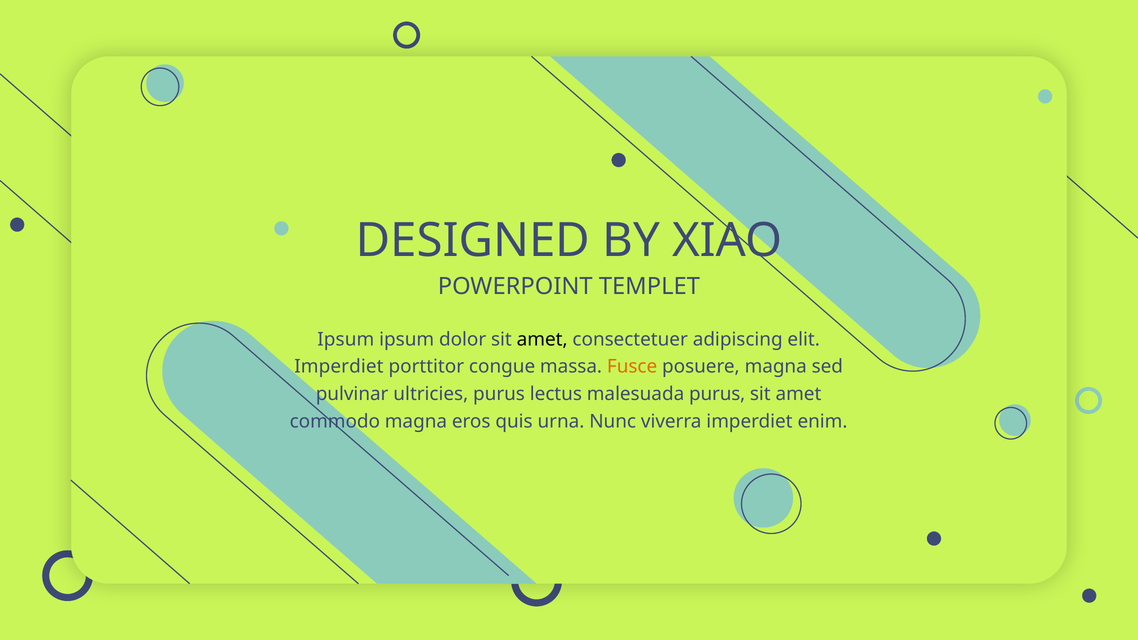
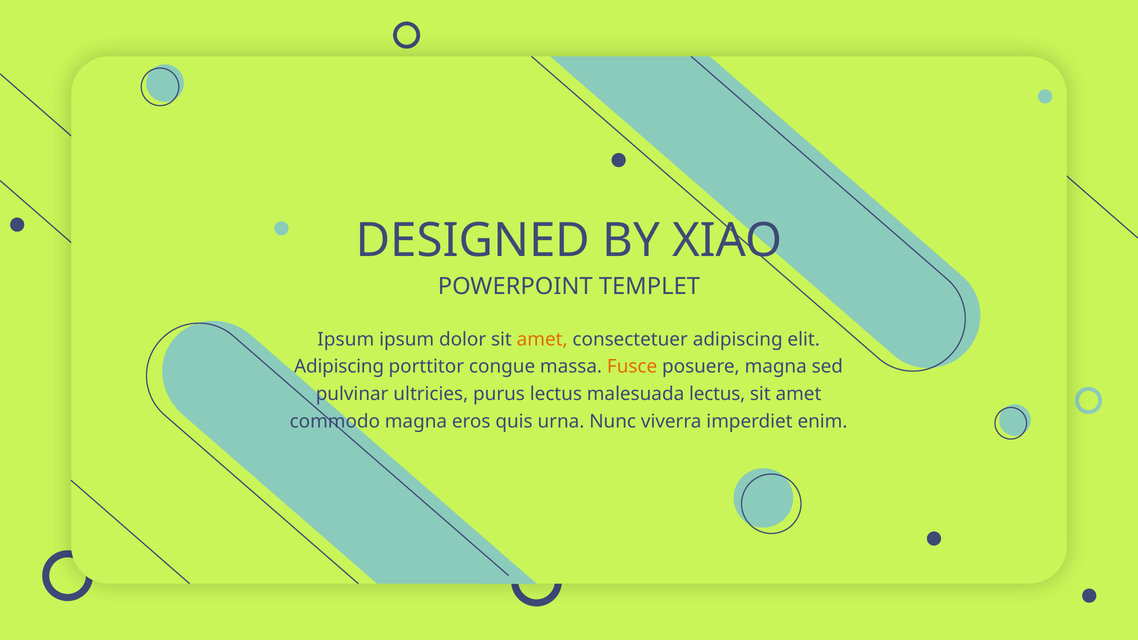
amet at (542, 340) colour: black -> orange
Imperdiet at (339, 367): Imperdiet -> Adipiscing
malesuada purus: purus -> lectus
